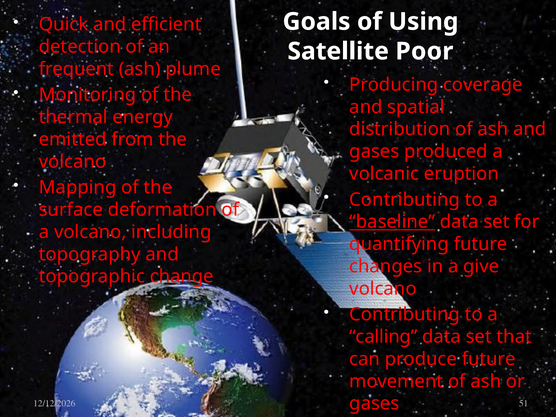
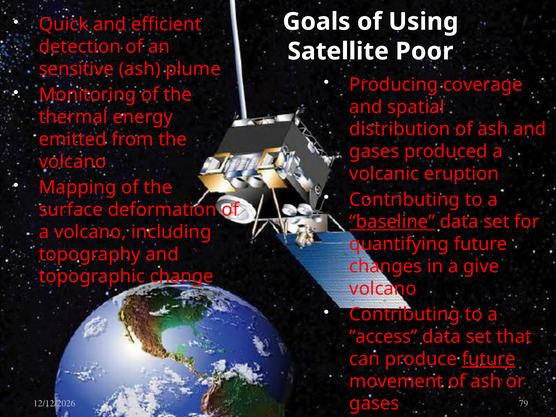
frequent: frequent -> sensitive
calling: calling -> access
future at (489, 359) underline: none -> present
51: 51 -> 79
